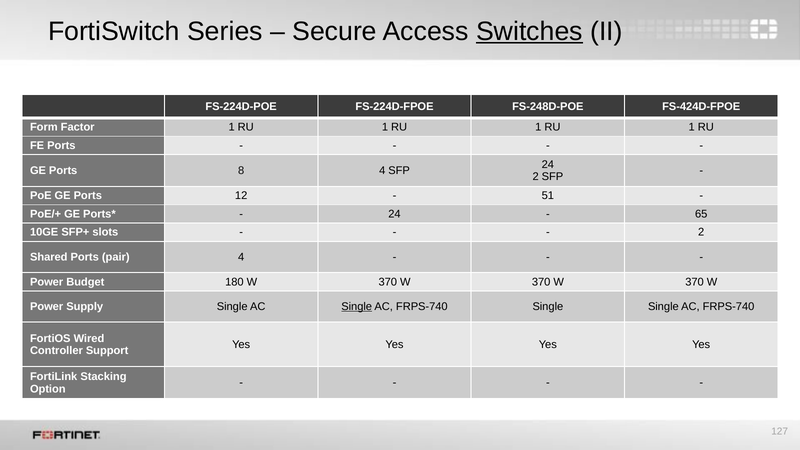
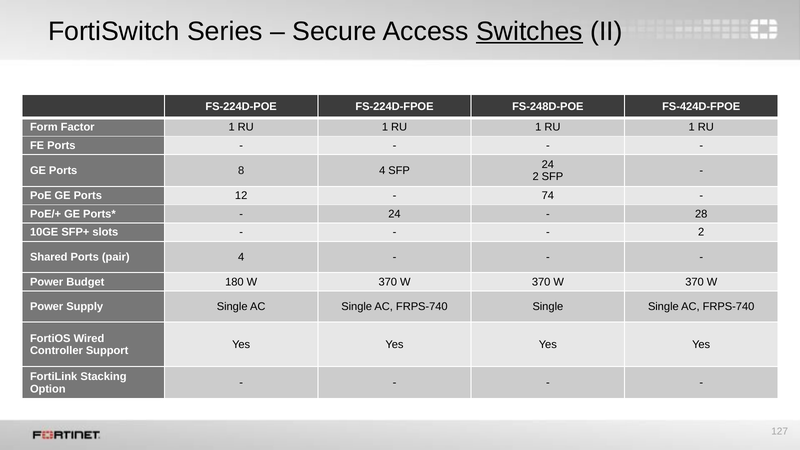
51: 51 -> 74
65: 65 -> 28
Single at (357, 307) underline: present -> none
